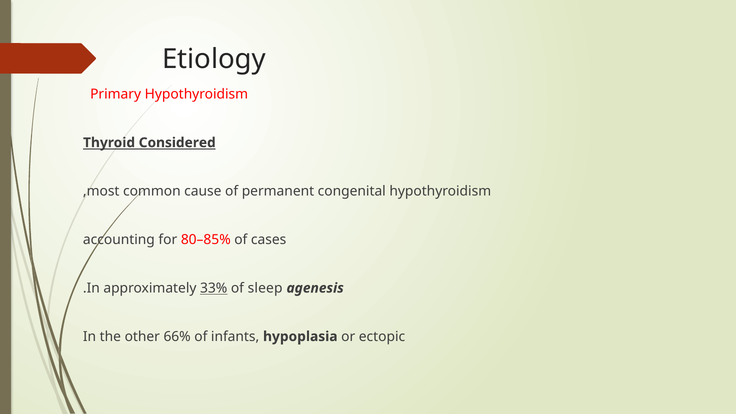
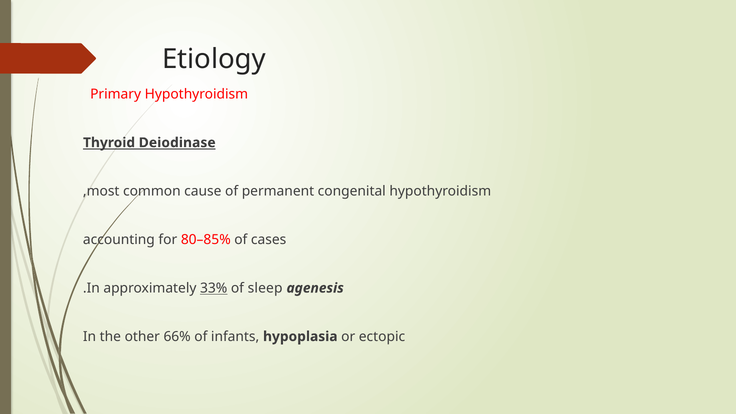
Considered: Considered -> Deiodinase
